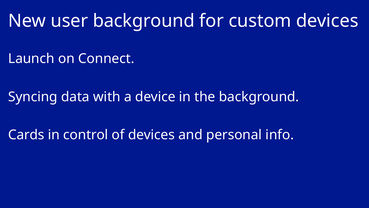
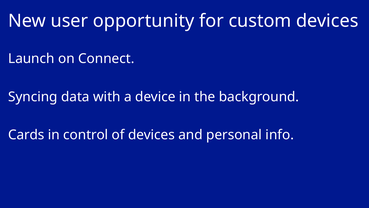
user background: background -> opportunity
